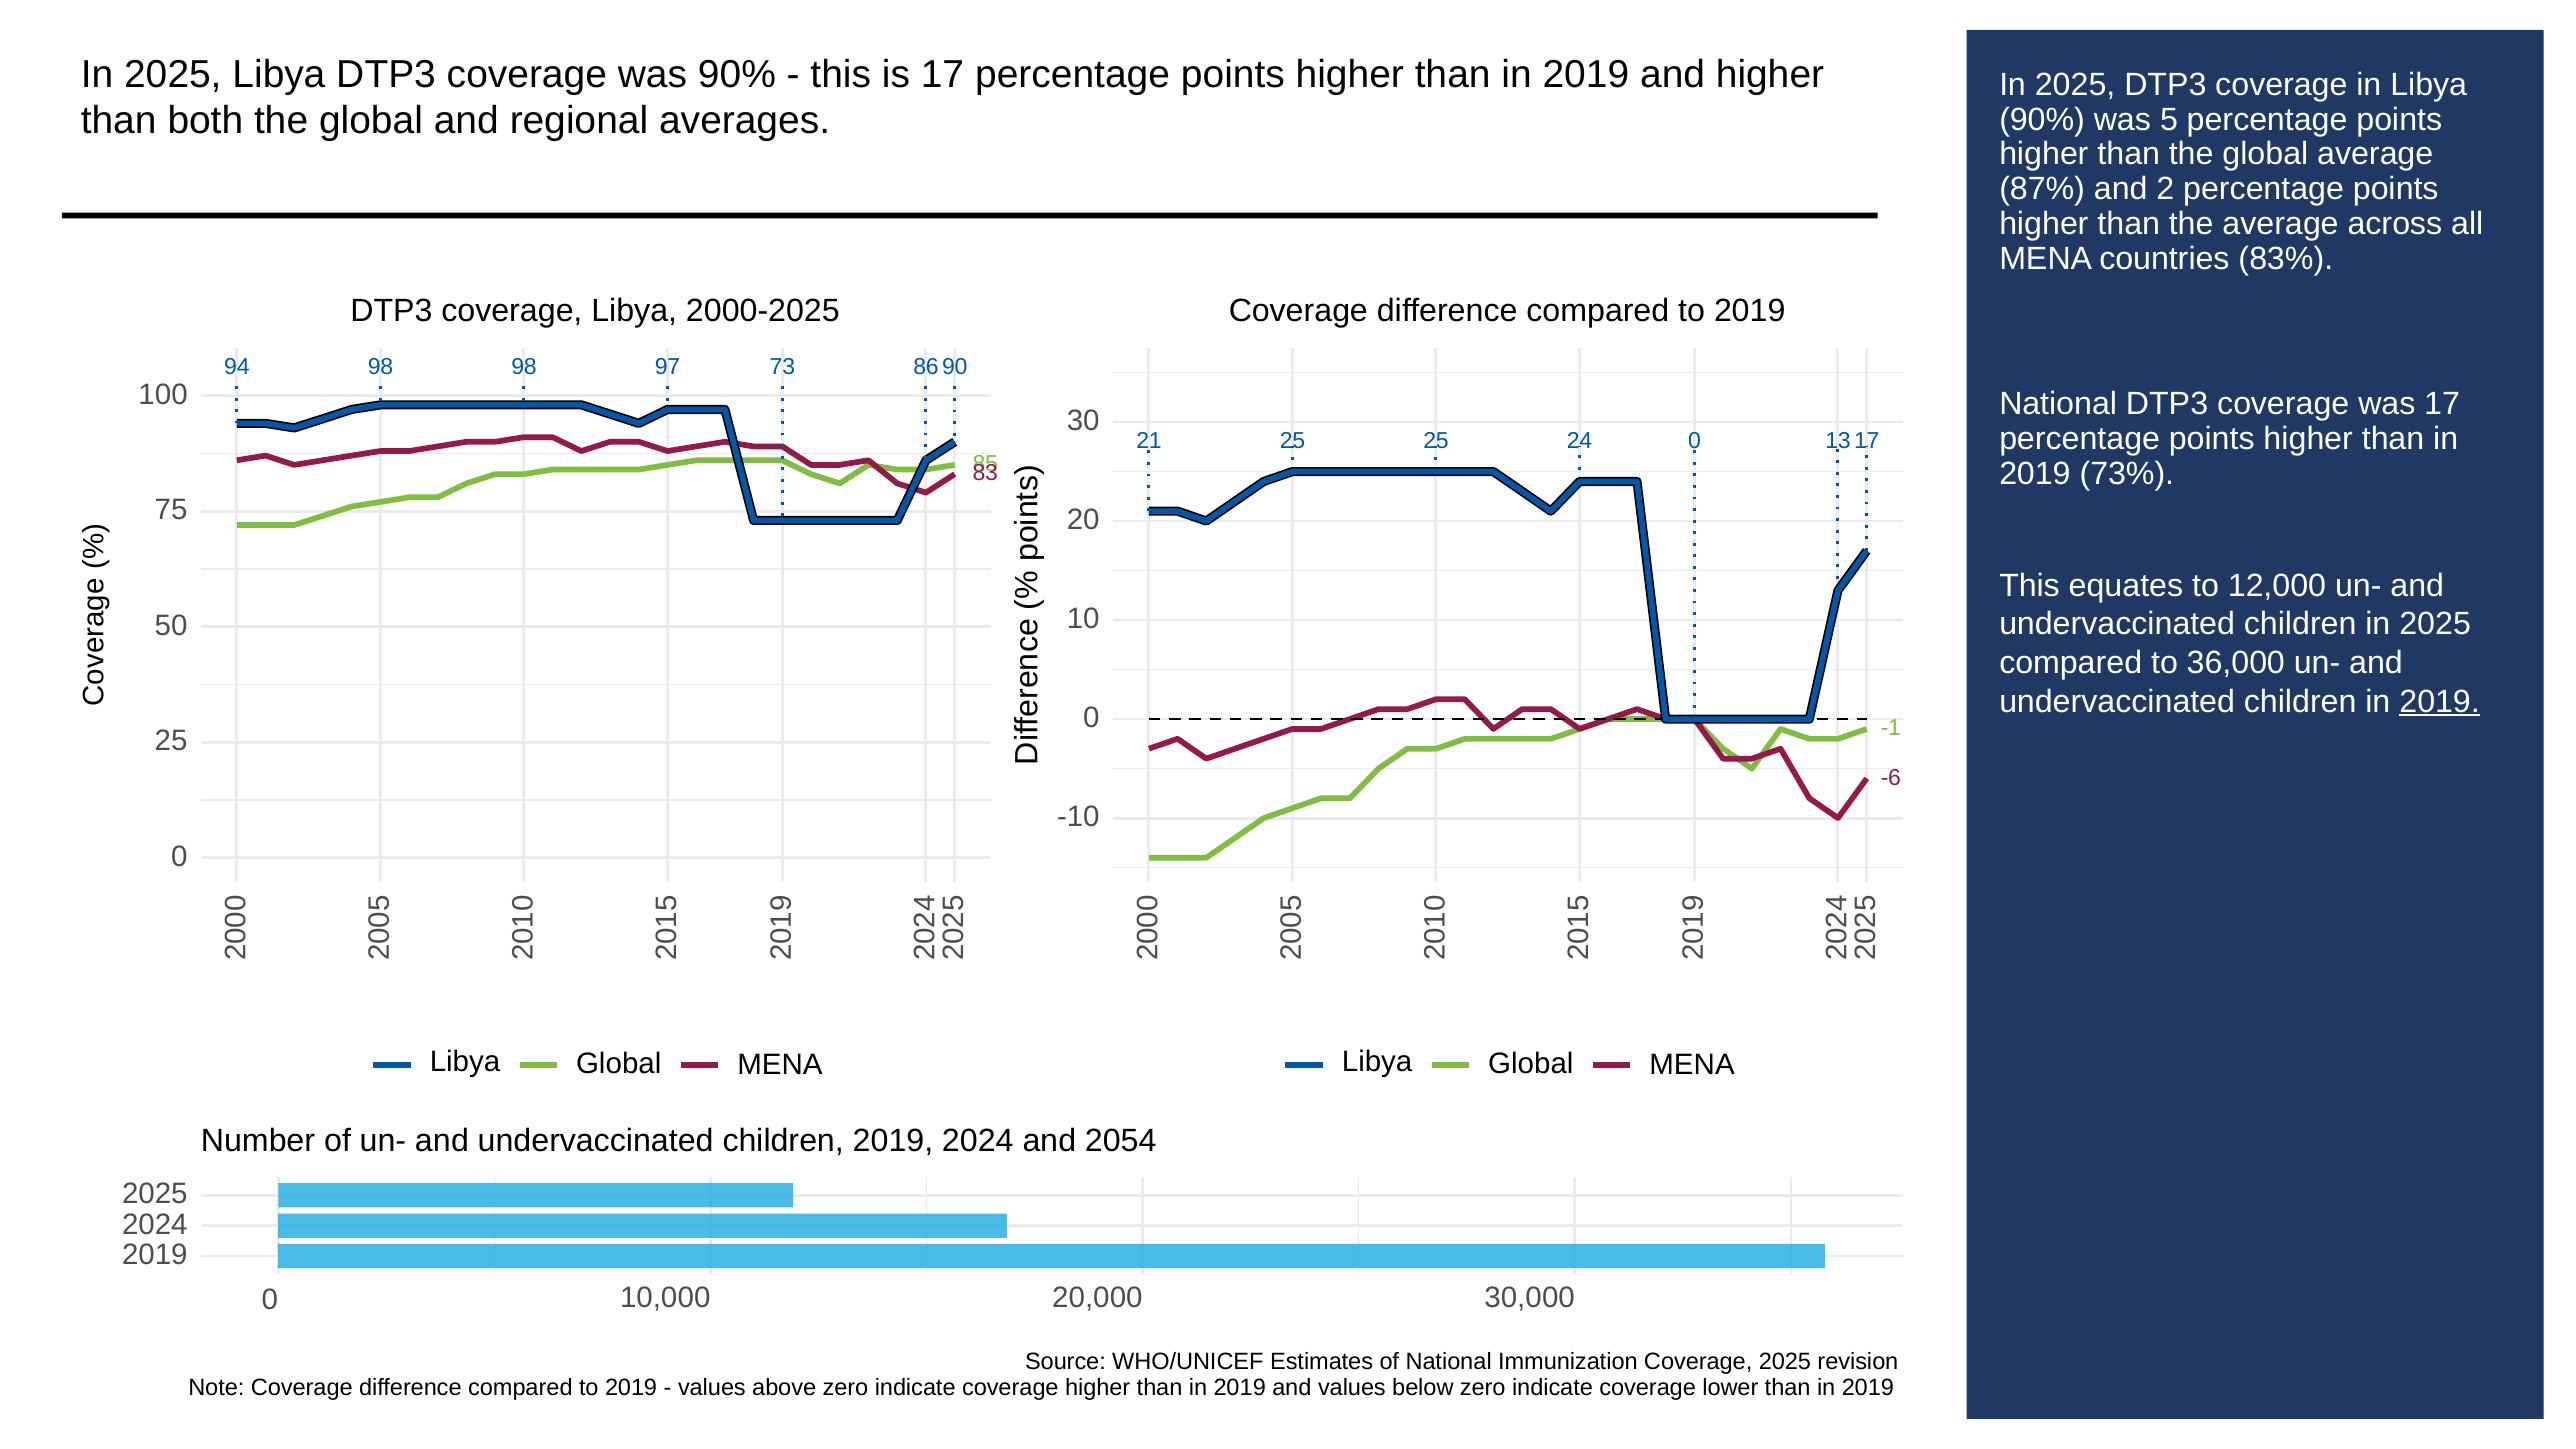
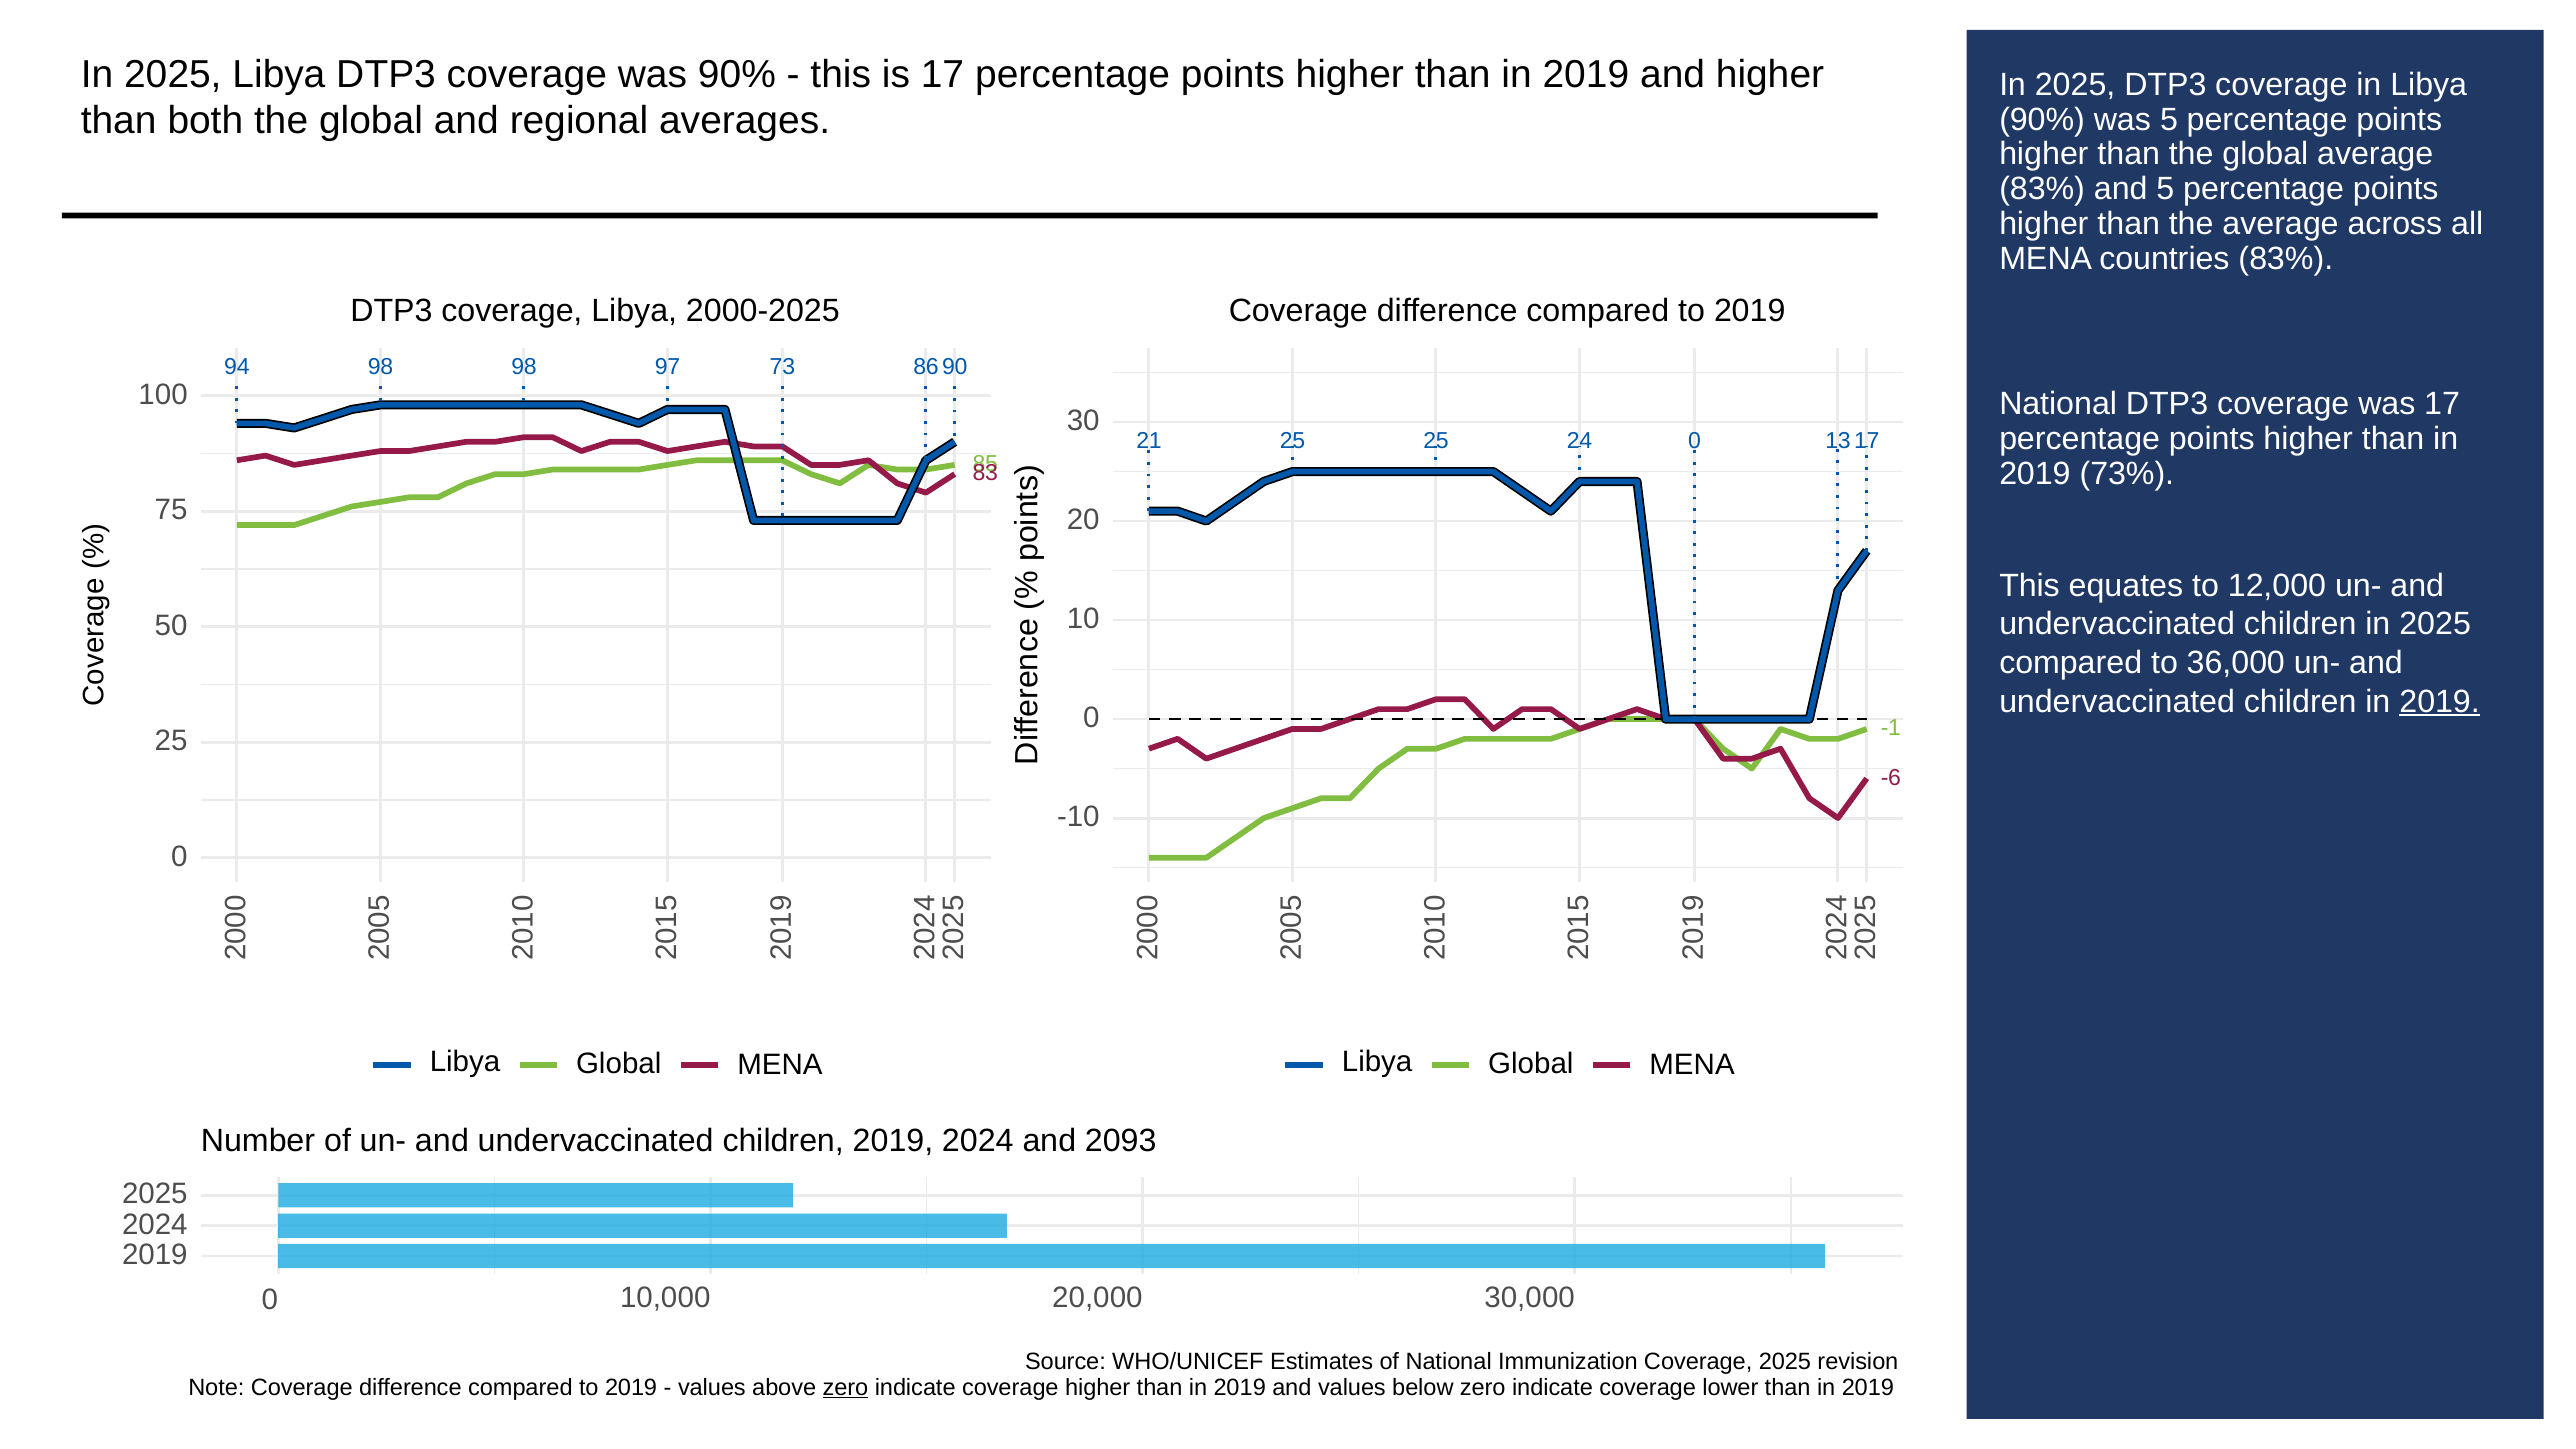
87% at (2042, 189): 87% -> 83%
and 2: 2 -> 5
2054: 2054 -> 2093
zero at (845, 1387) underline: none -> present
